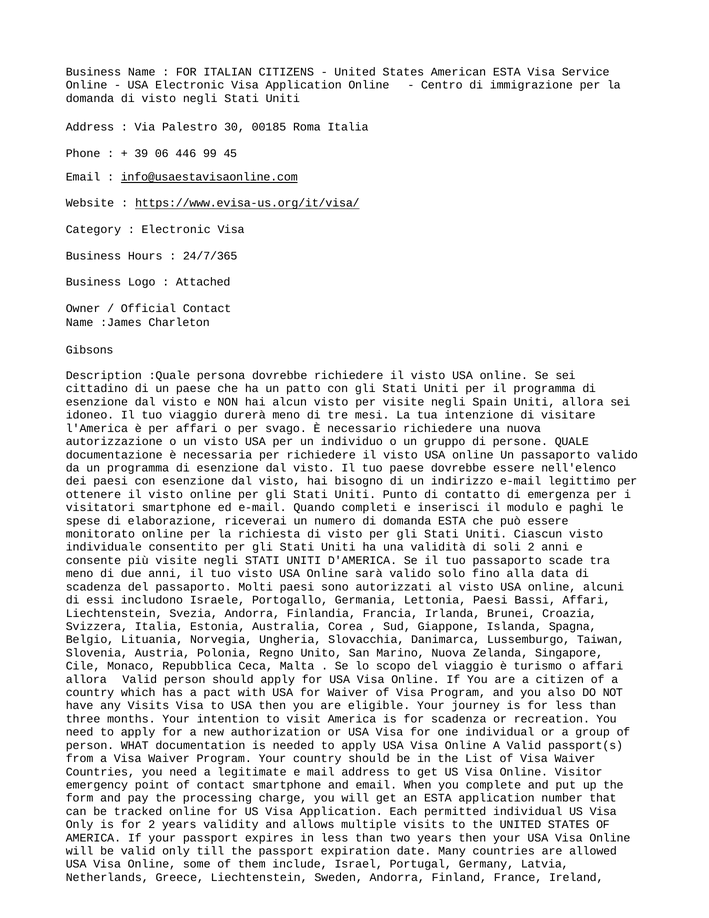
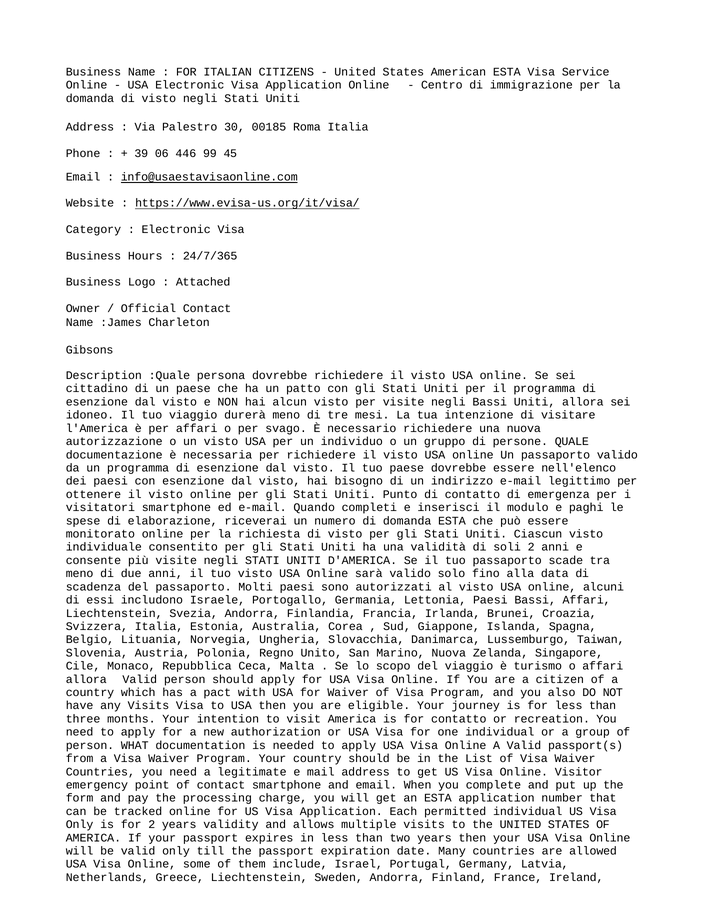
negli Spain: Spain -> Bassi
for scadenza: scadenza -> contatto
